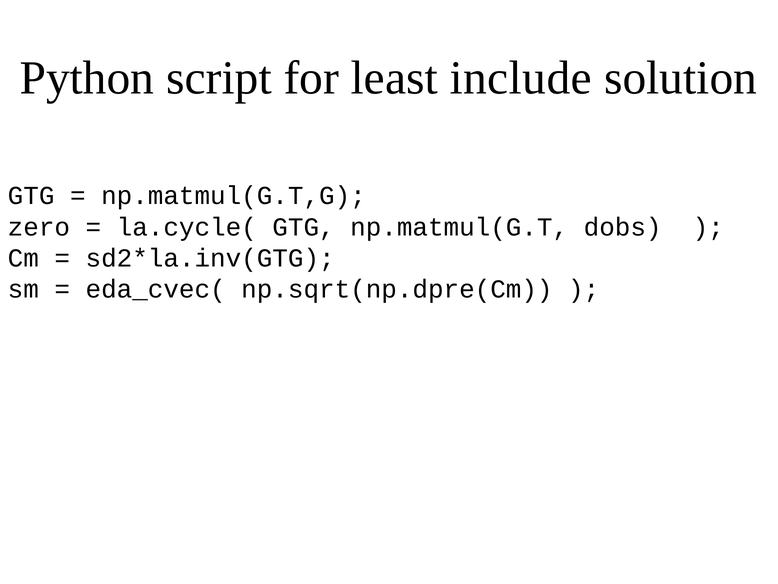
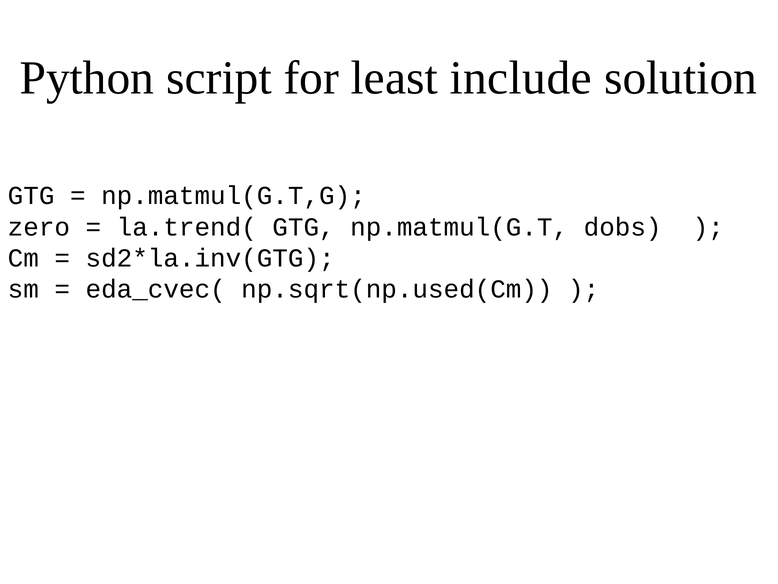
la.cycle(: la.cycle( -> la.trend(
np.sqrt(np.dpre(Cm: np.sqrt(np.dpre(Cm -> np.sqrt(np.used(Cm
